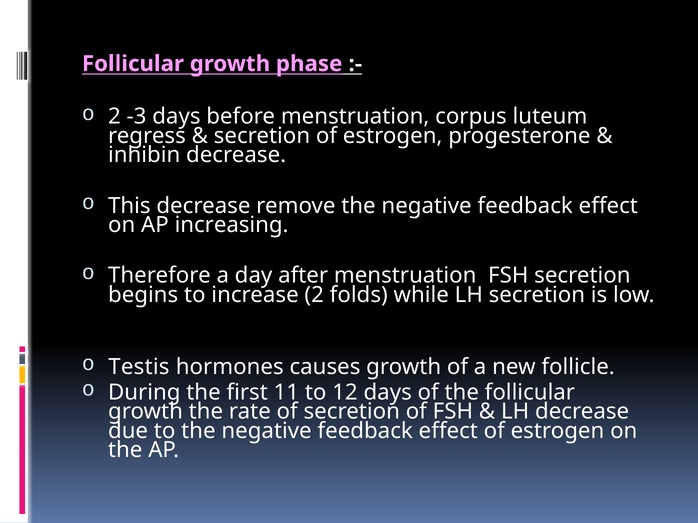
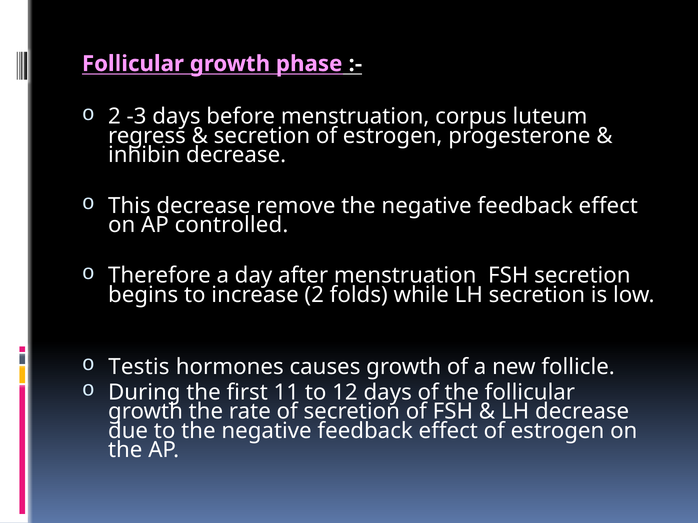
increasing: increasing -> controlled
